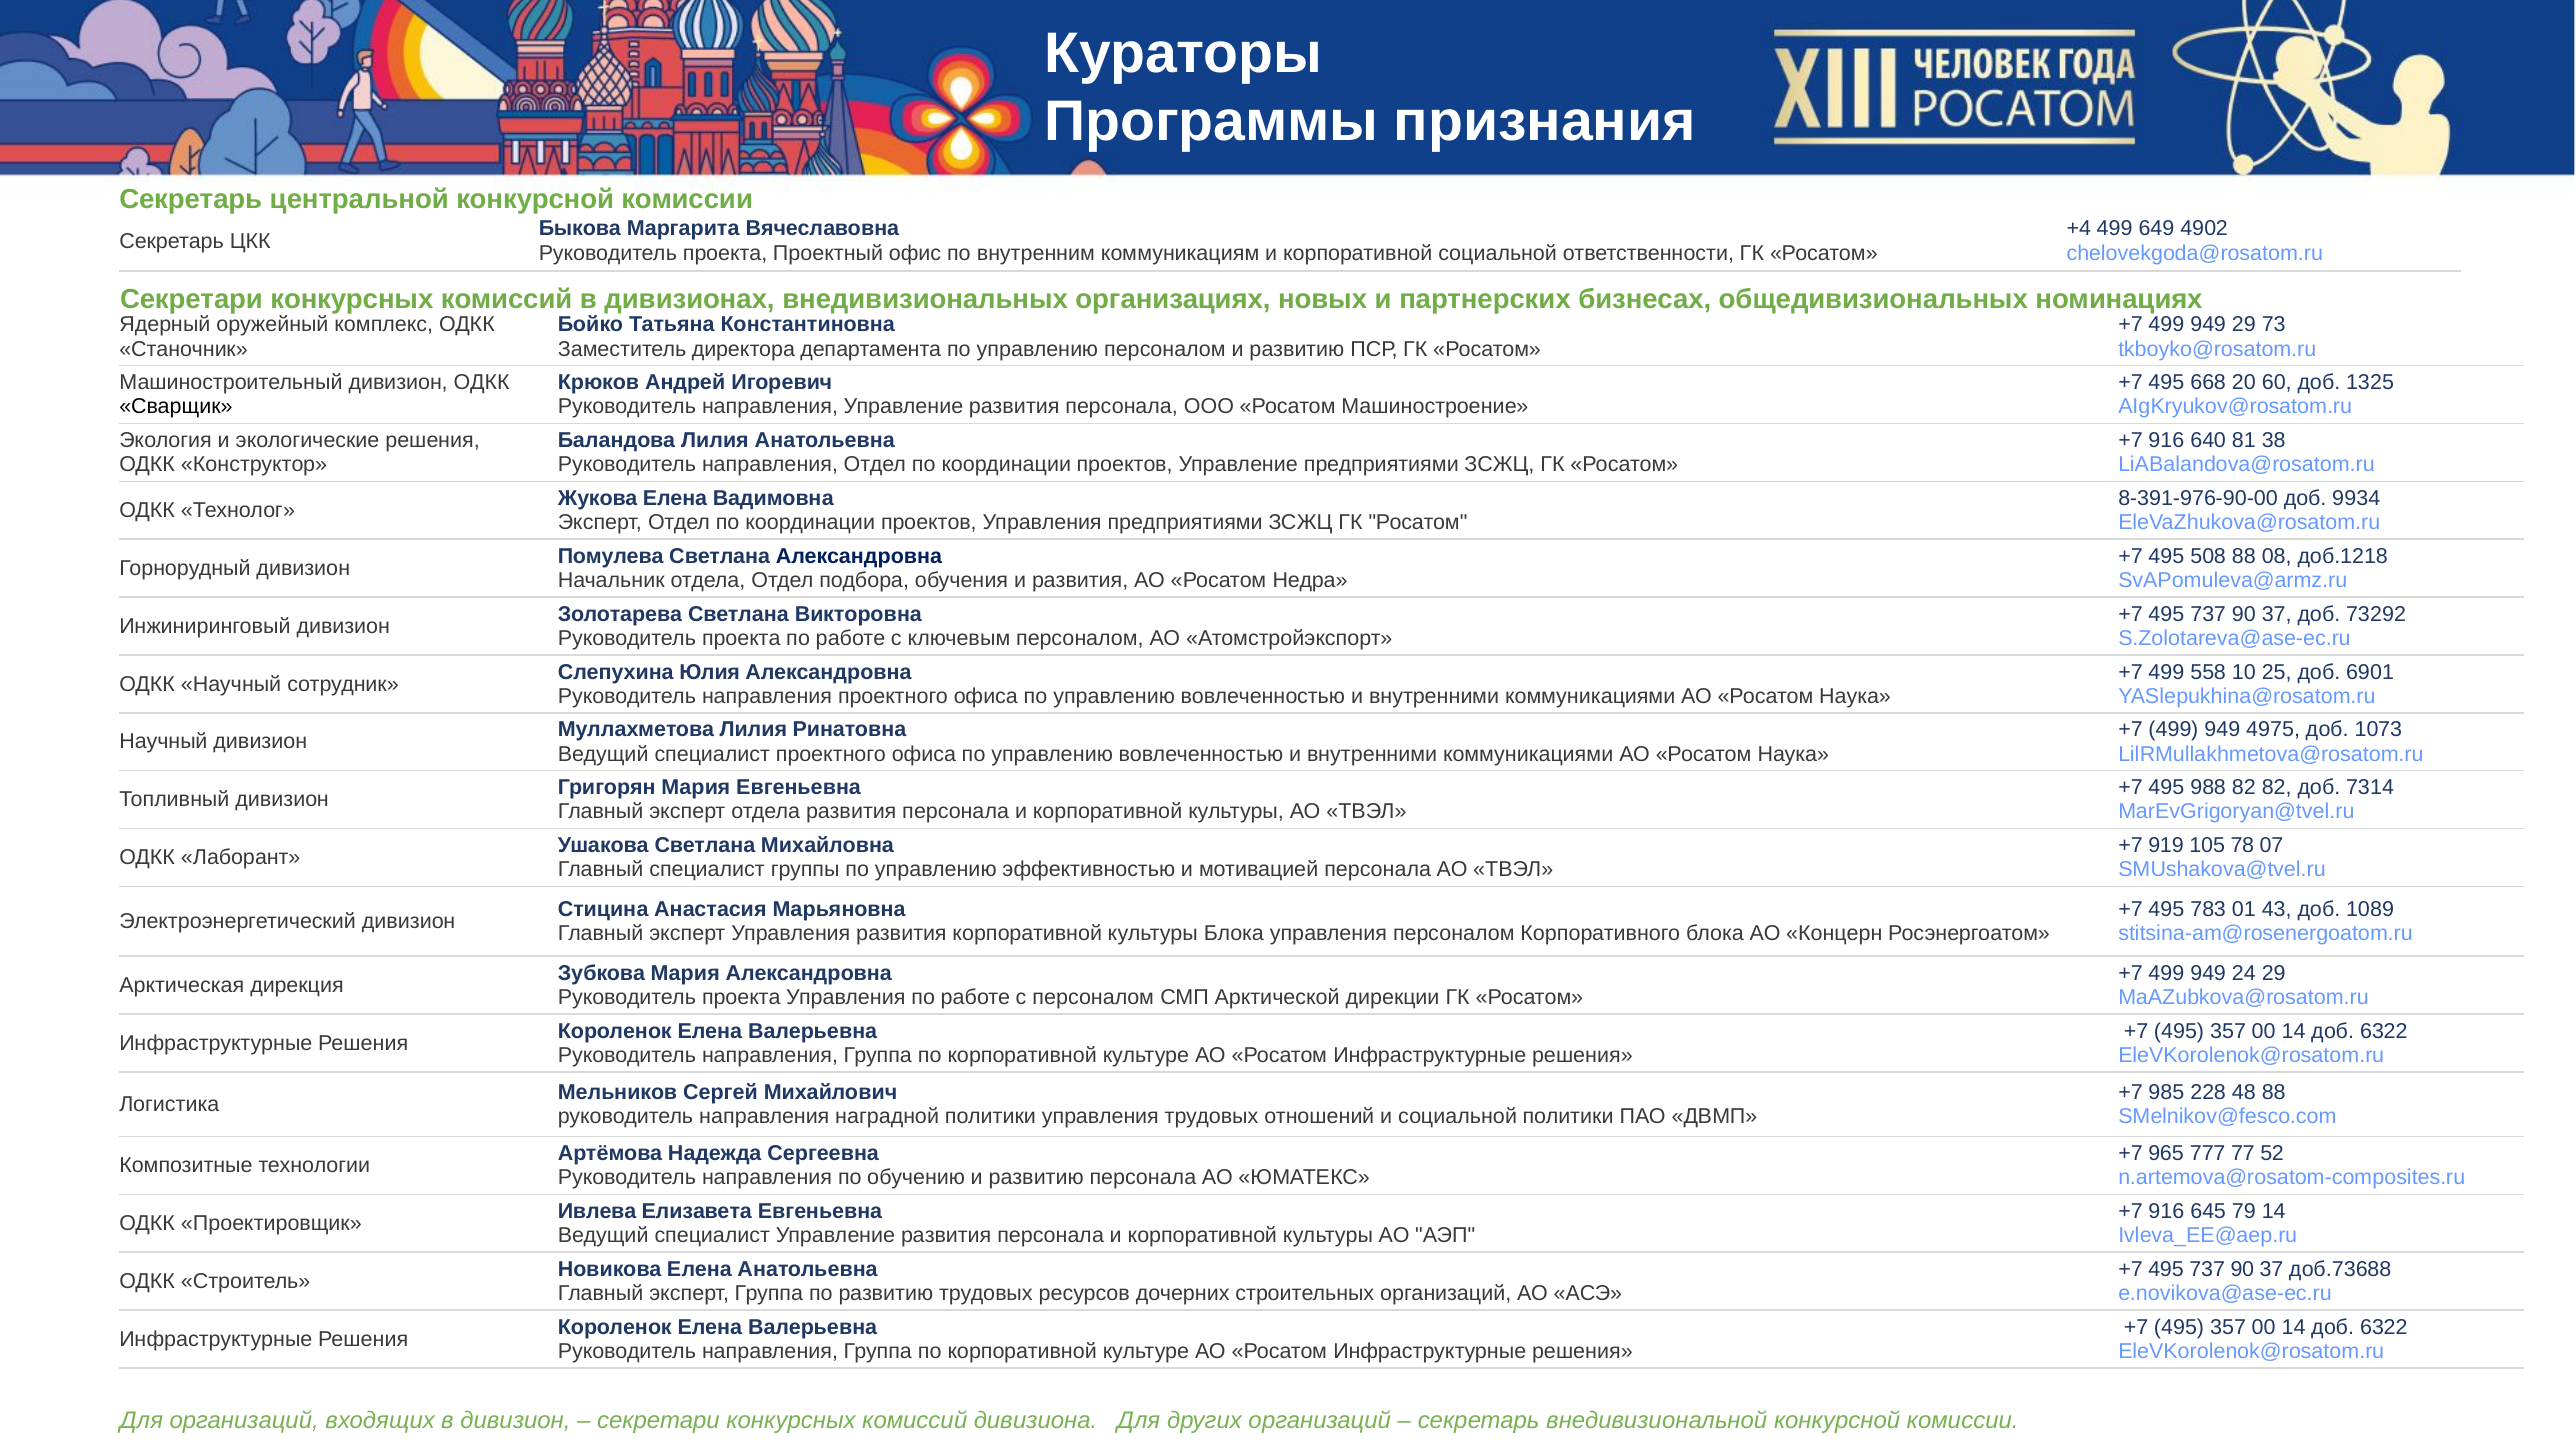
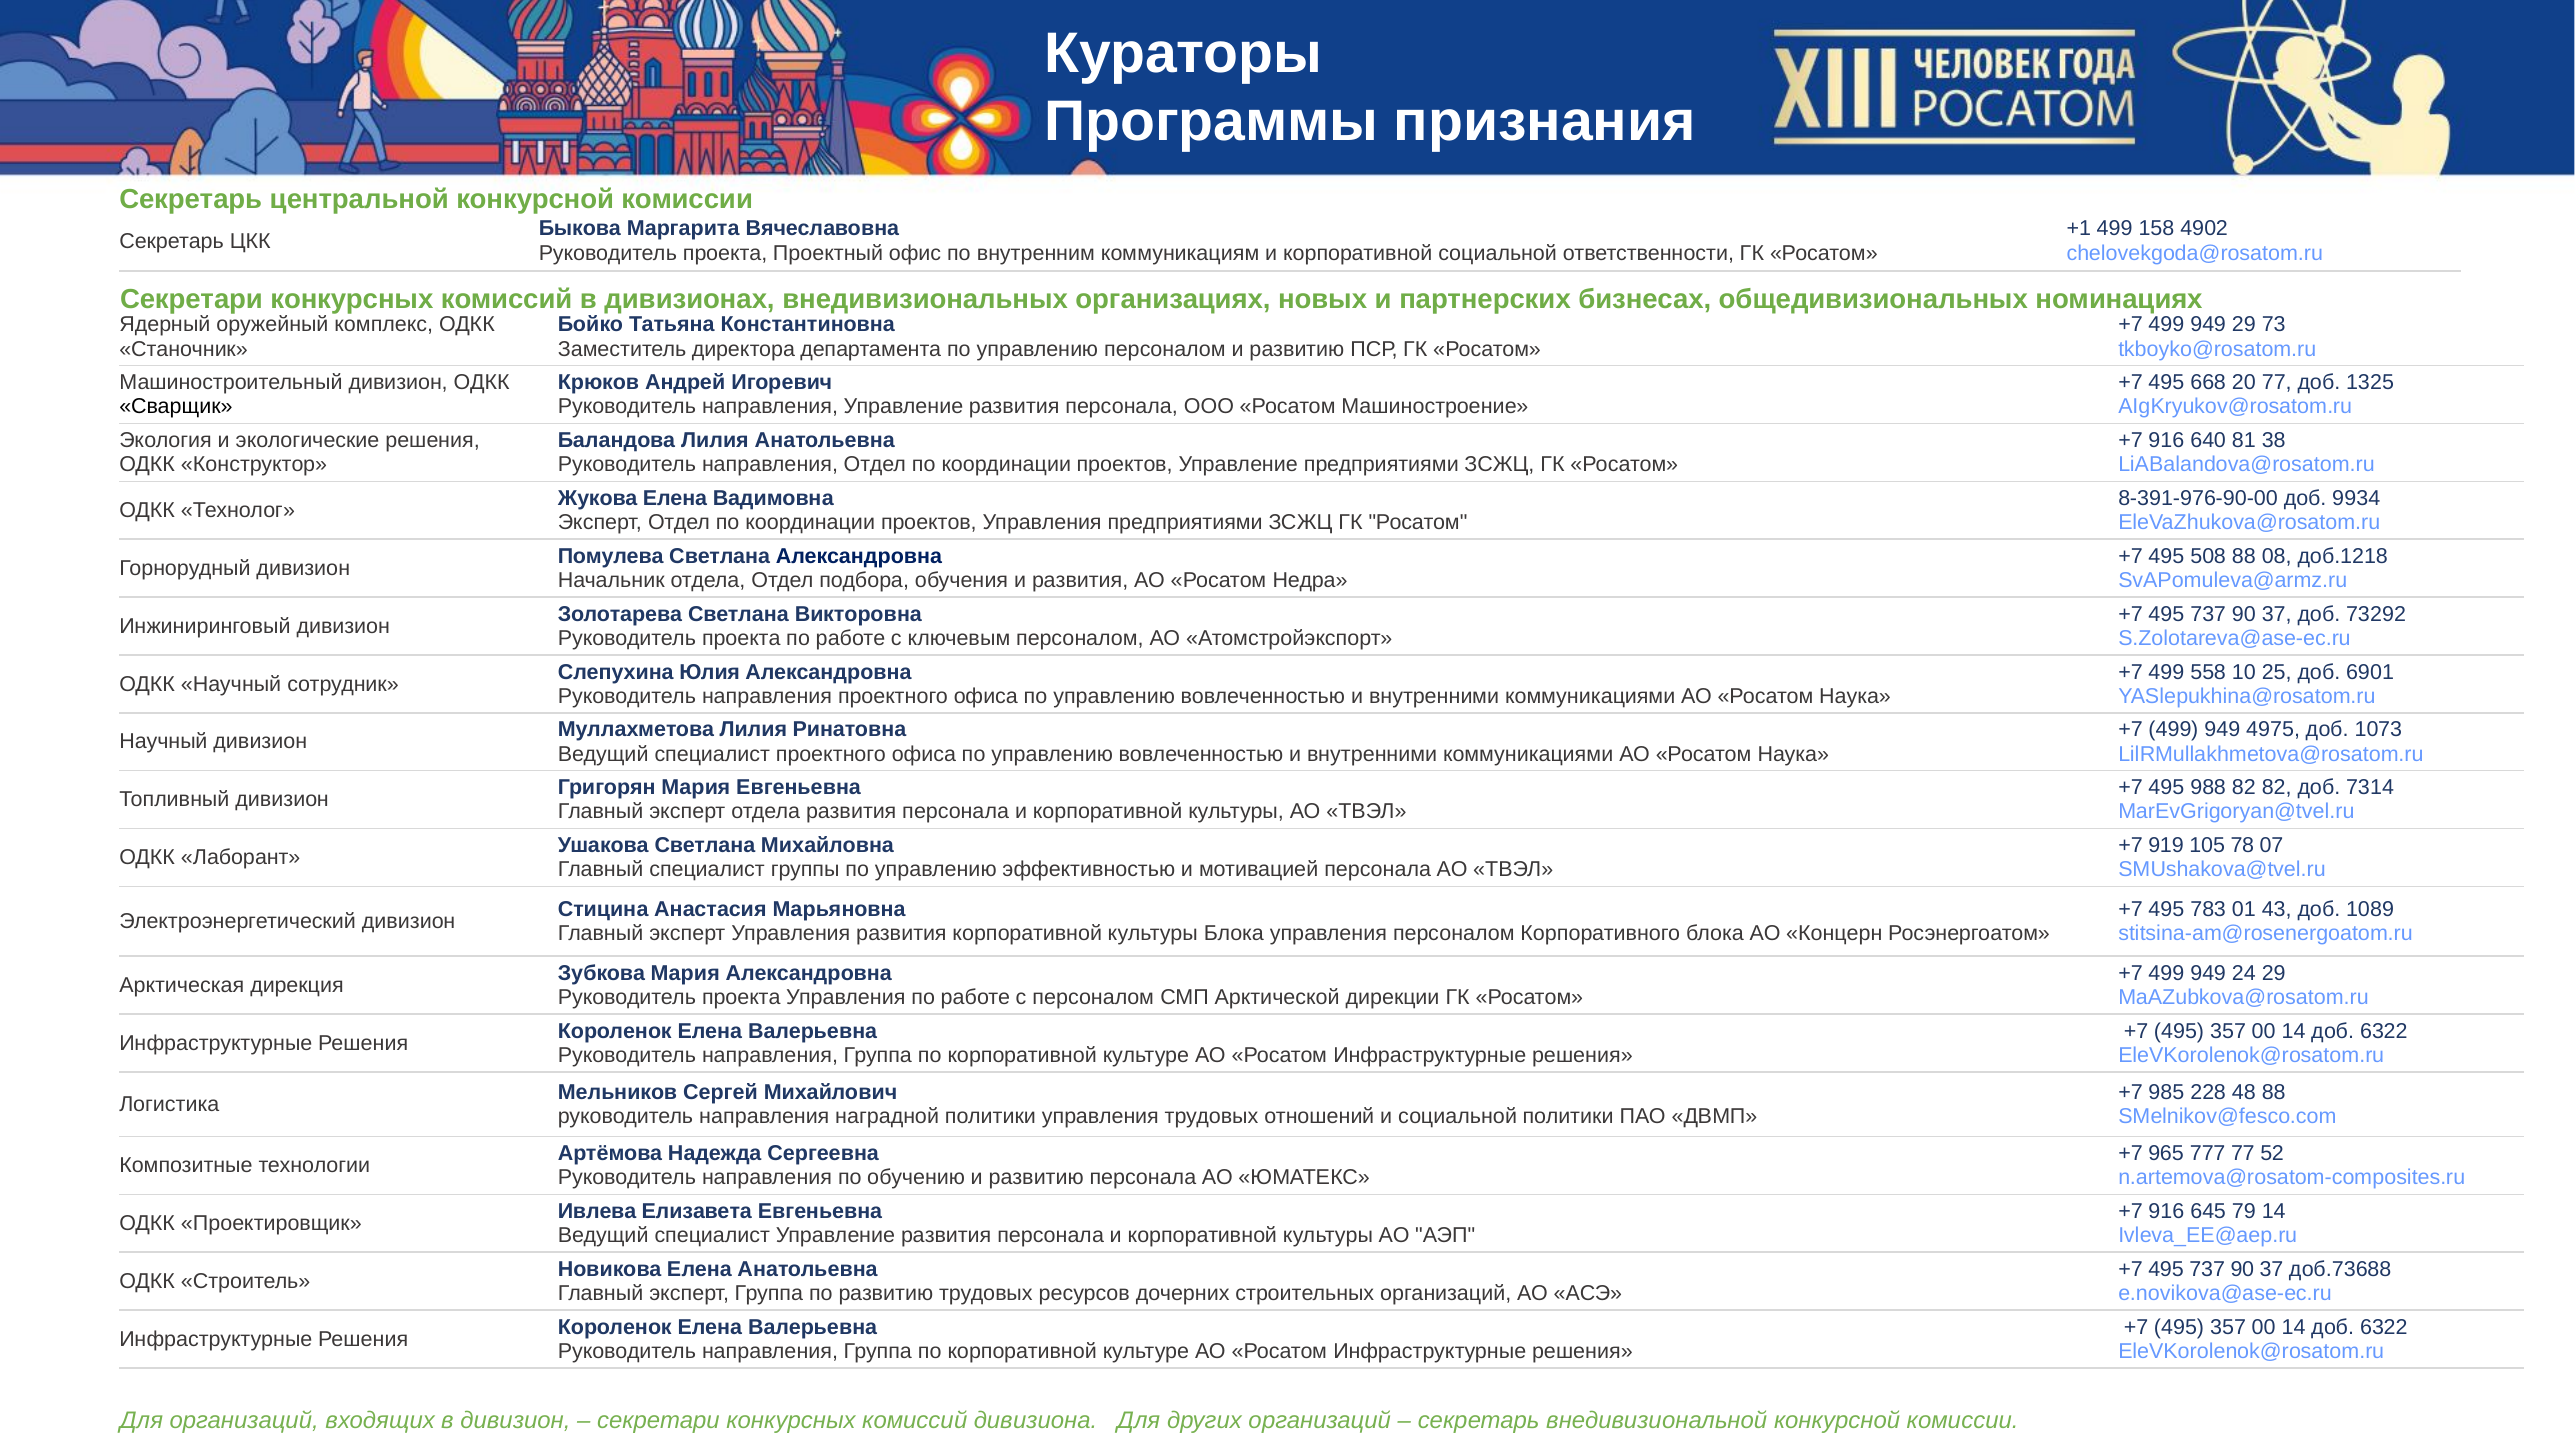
+4: +4 -> +1
649: 649 -> 158
20 60: 60 -> 77
